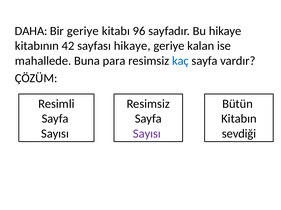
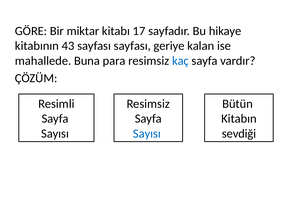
DAHA: DAHA -> GÖRE
Bir geriye: geriye -> miktar
96: 96 -> 17
42: 42 -> 43
sayfası hikaye: hikaye -> sayfası
Sayısı at (147, 134) colour: purple -> blue
